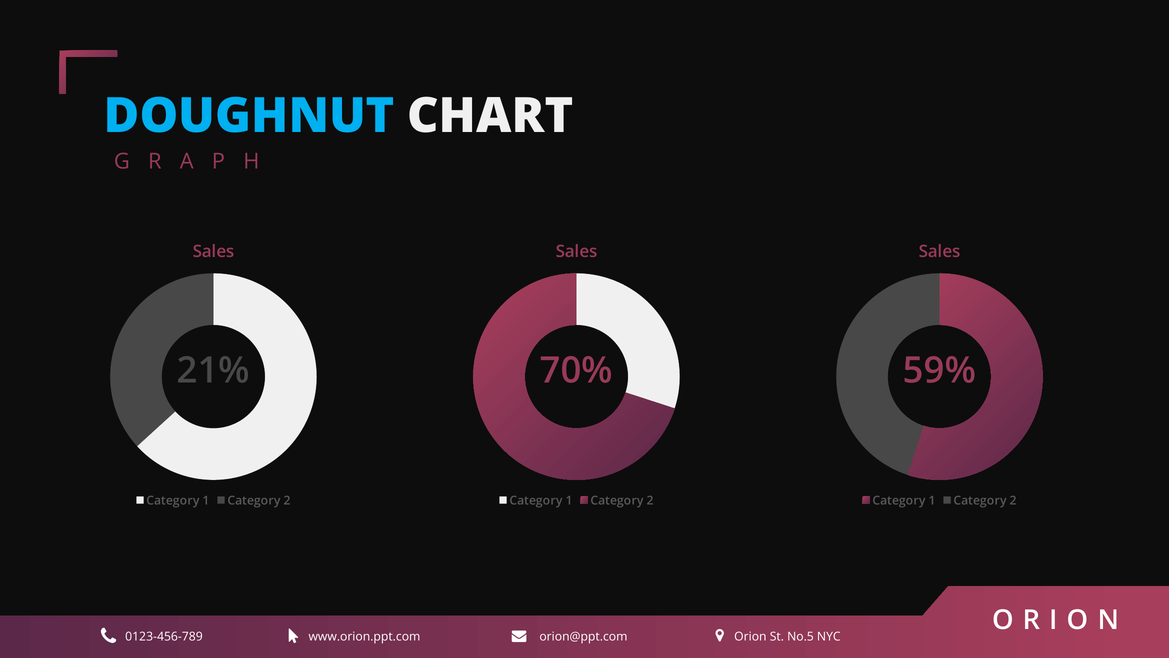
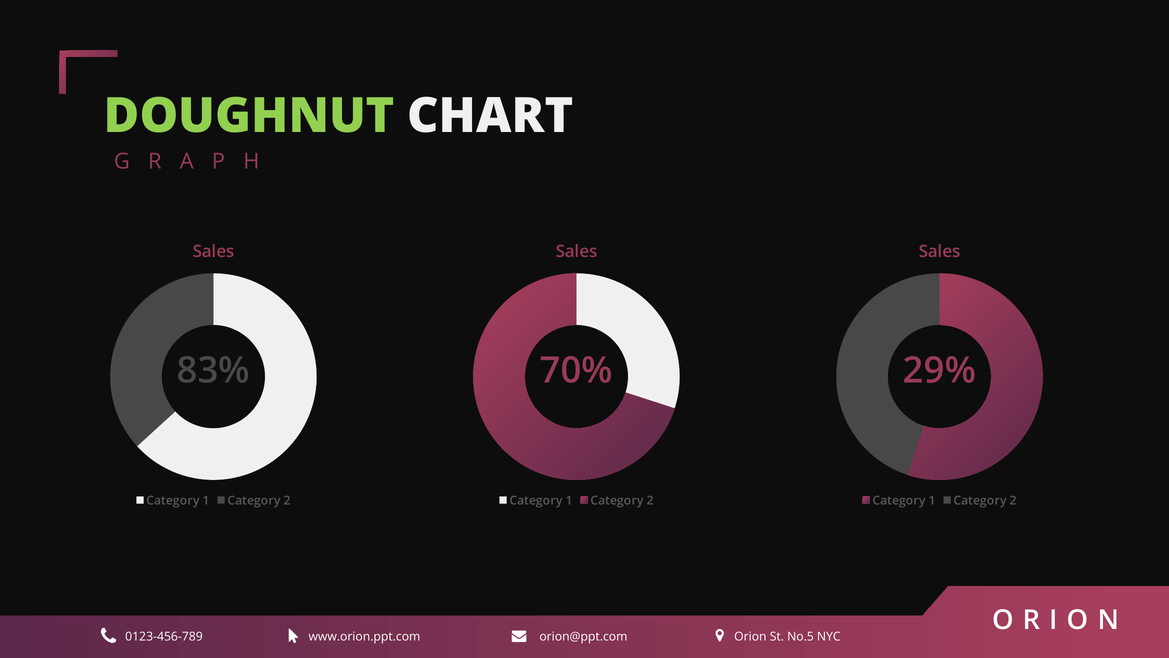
DOUGHNUT colour: light blue -> light green
21%: 21% -> 83%
59%: 59% -> 29%
